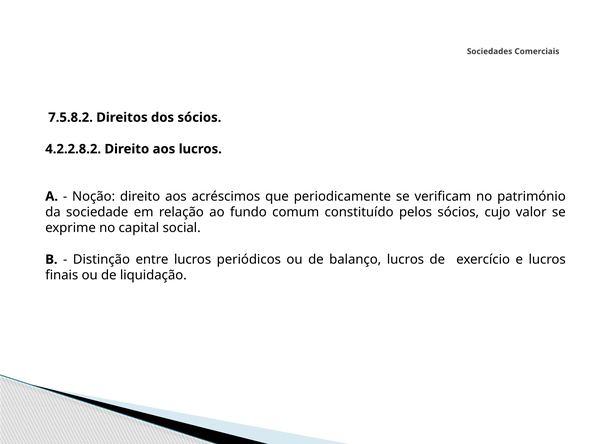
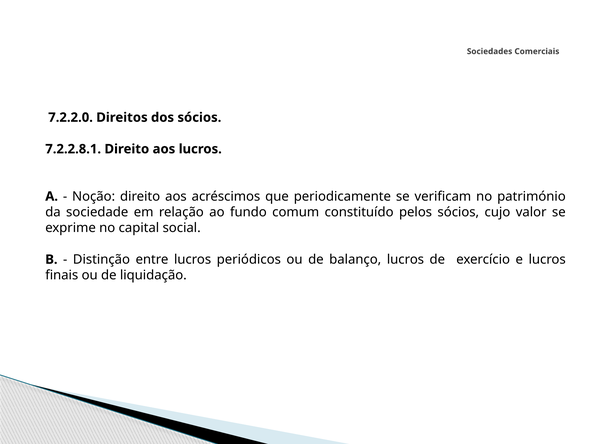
7.5.8.2: 7.5.8.2 -> 7.2.2.0
4.2.2.8.2: 4.2.2.8.2 -> 7.2.2.8.1
